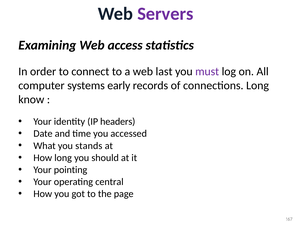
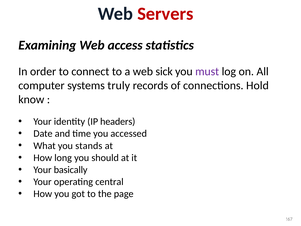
Servers colour: purple -> red
last: last -> sick
early: early -> truly
connections Long: Long -> Hold
pointing: pointing -> basically
